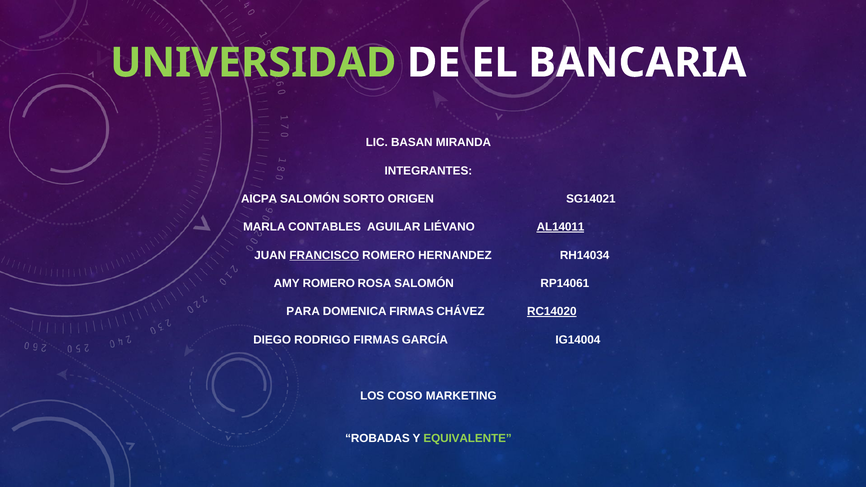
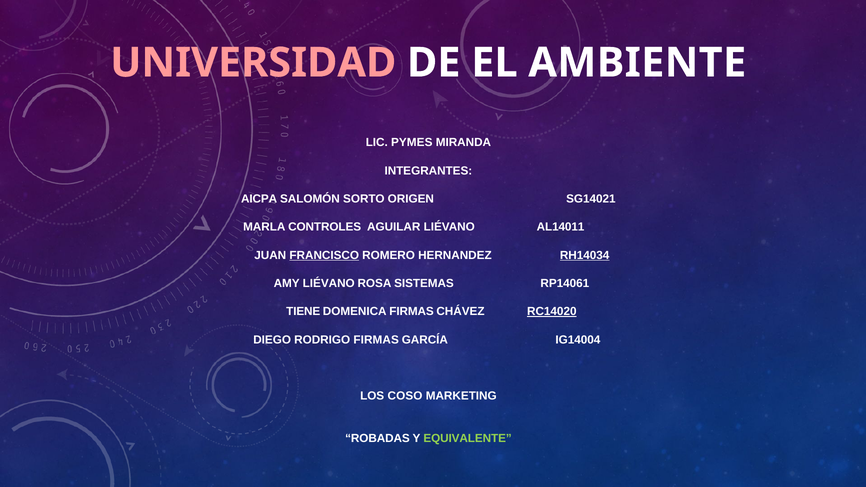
UNIVERSIDAD colour: light green -> pink
BANCARIA: BANCARIA -> AMBIENTE
BASAN: BASAN -> PYMES
CONTABLES: CONTABLES -> CONTROLES
AL14011 underline: present -> none
RH14034 underline: none -> present
AMY ROMERO: ROMERO -> LIÉVANO
ROSA SALOMÓN: SALOMÓN -> SISTEMAS
PARA: PARA -> TIENE
